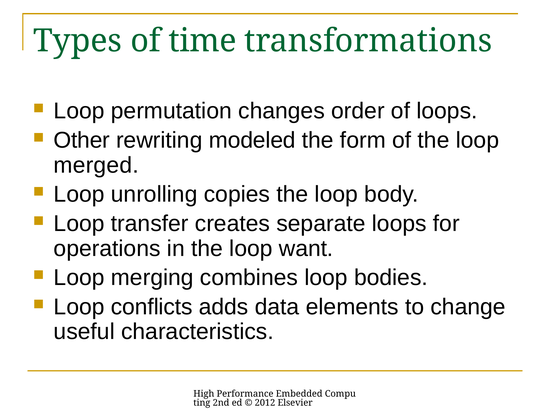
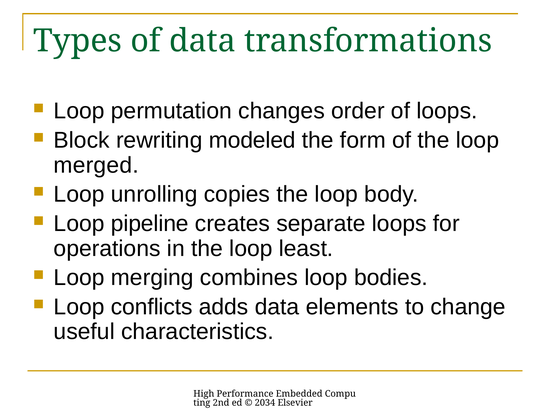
of time: time -> data
Other: Other -> Block
transfer: transfer -> pipeline
want: want -> least
2012: 2012 -> 2034
